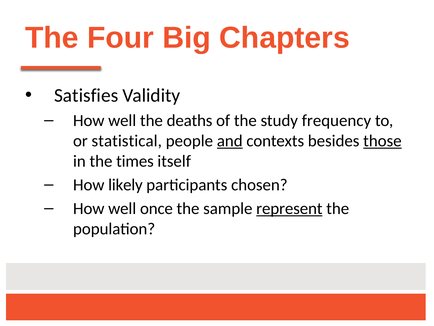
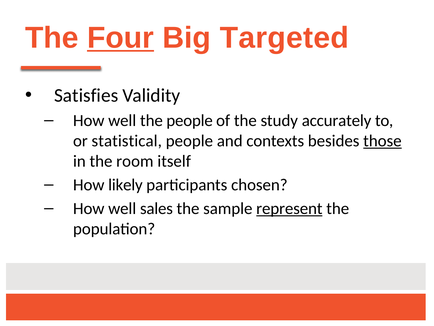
Four underline: none -> present
Chapters: Chapters -> Targeted
the deaths: deaths -> people
frequency: frequency -> accurately
and underline: present -> none
times: times -> room
once: once -> sales
